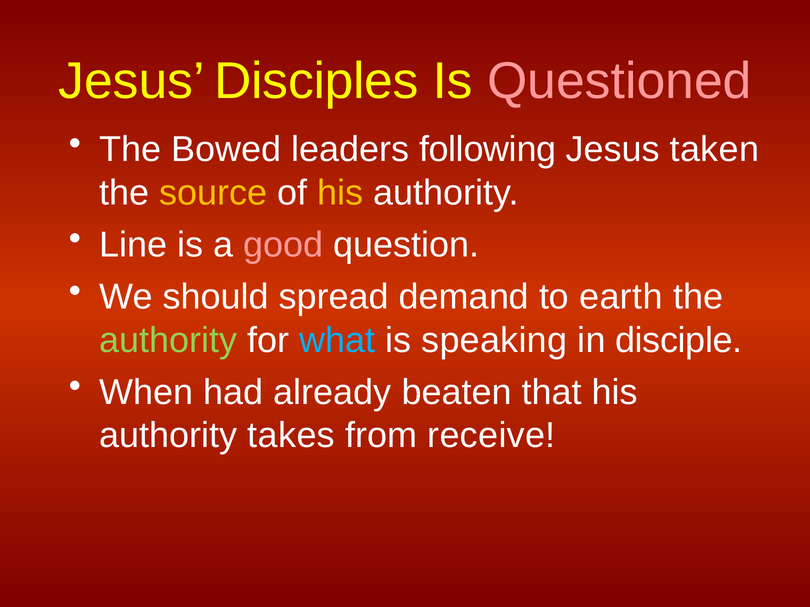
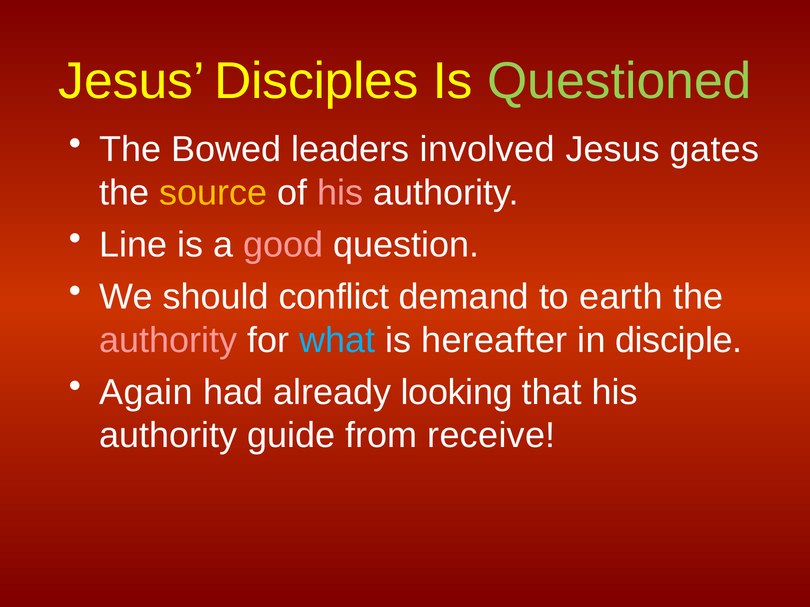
Questioned colour: pink -> light green
following: following -> involved
taken: taken -> gates
his at (340, 193) colour: yellow -> pink
spread: spread -> conflict
authority at (168, 341) colour: light green -> pink
speaking: speaking -> hereafter
When: When -> Again
beaten: beaten -> looking
takes: takes -> guide
